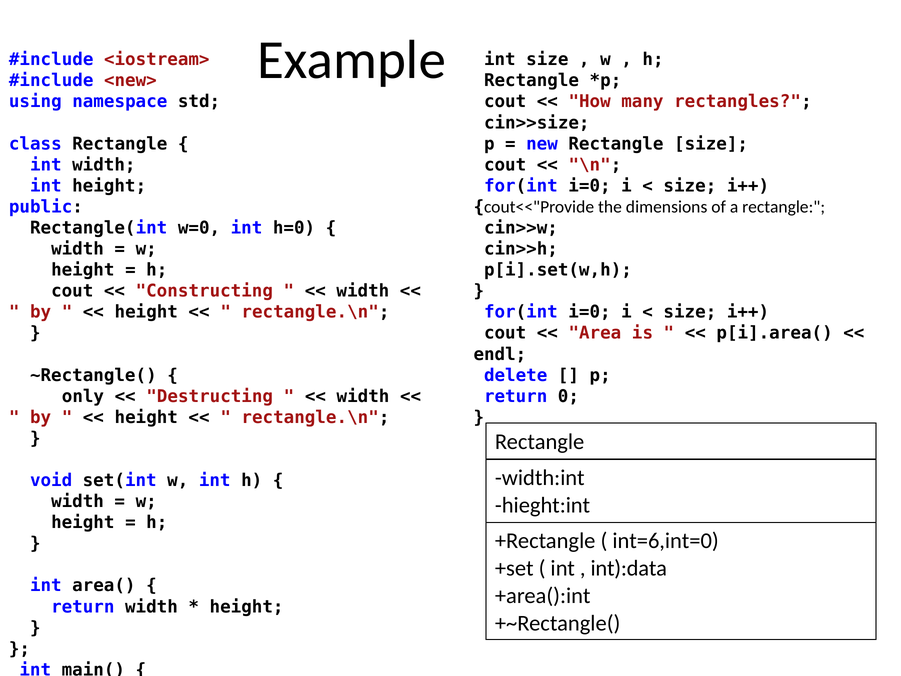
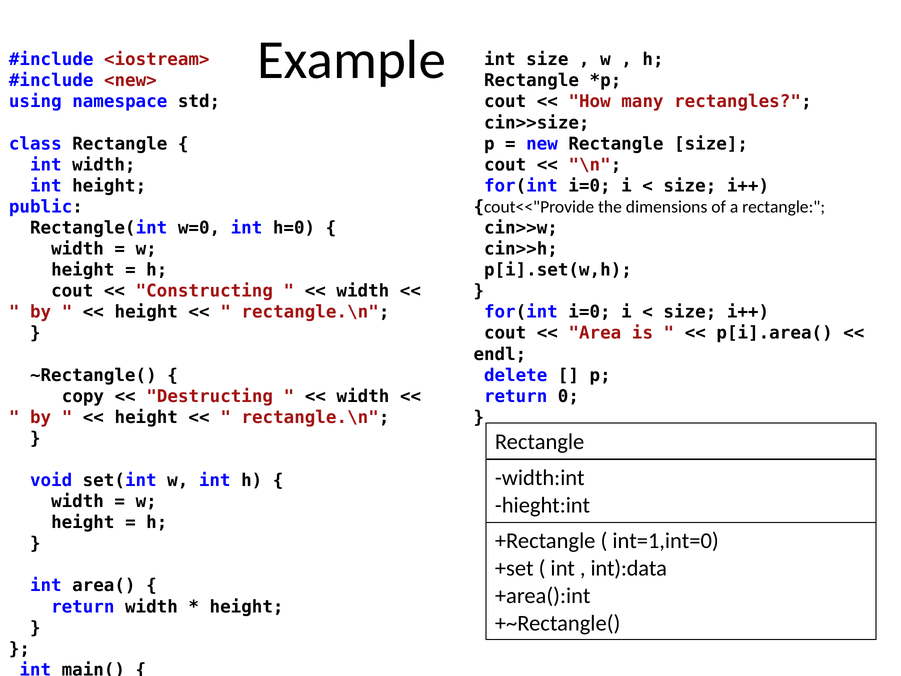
only: only -> copy
int=6,int=0: int=6,int=0 -> int=1,int=0
